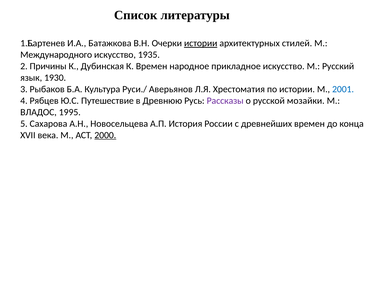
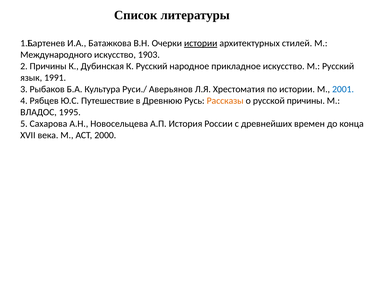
1935: 1935 -> 1903
К Времен: Времен -> Русский
1930: 1930 -> 1991
Рассказы colour: purple -> orange
русской мозайки: мозайки -> причины
2000 underline: present -> none
